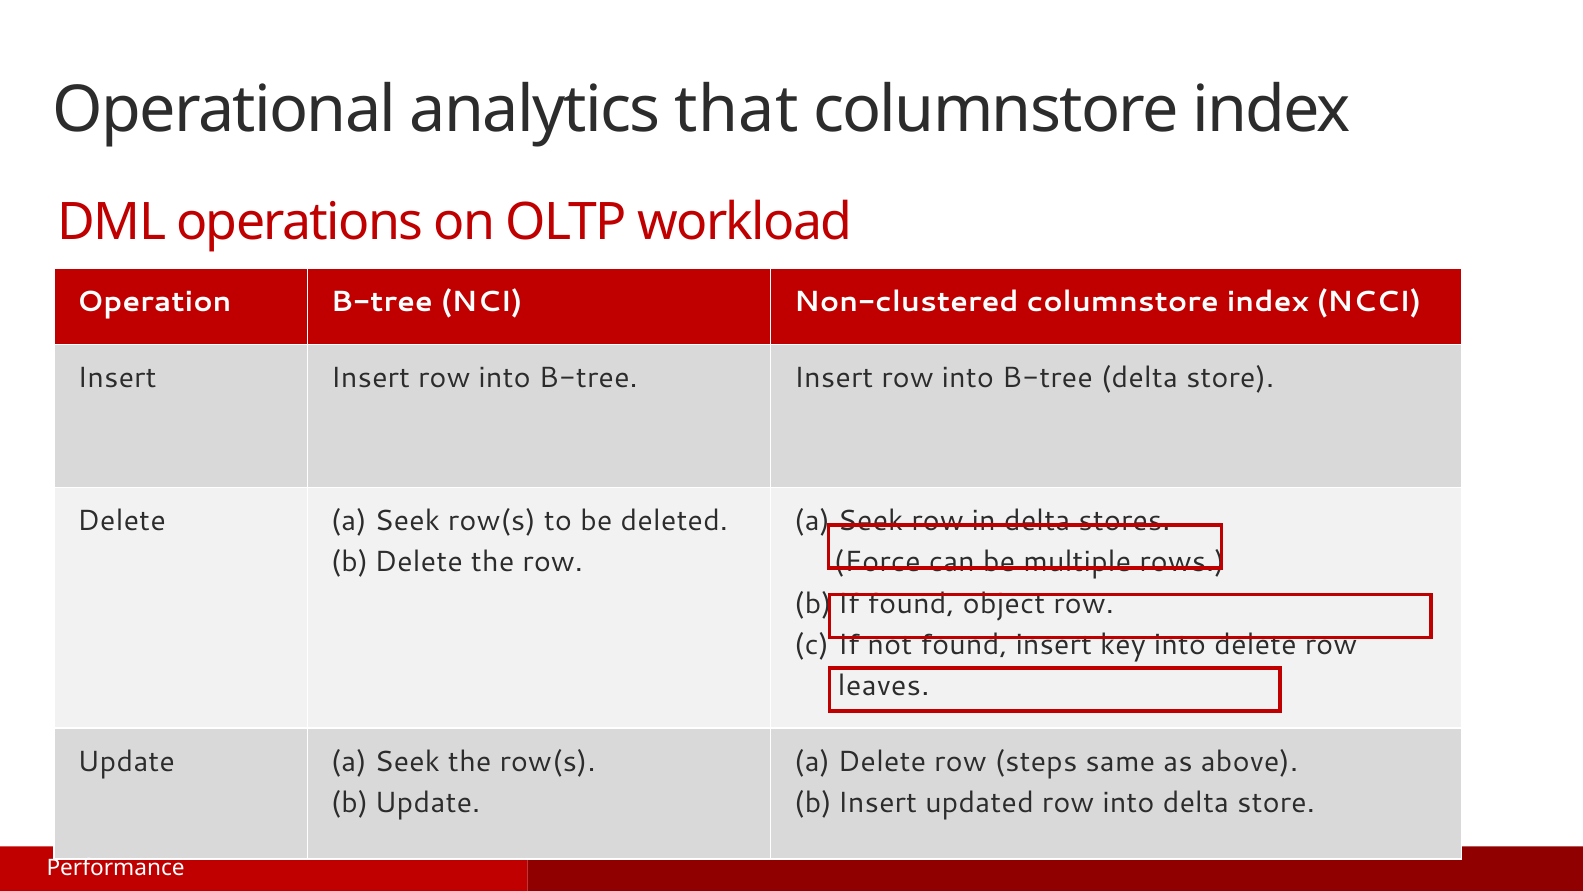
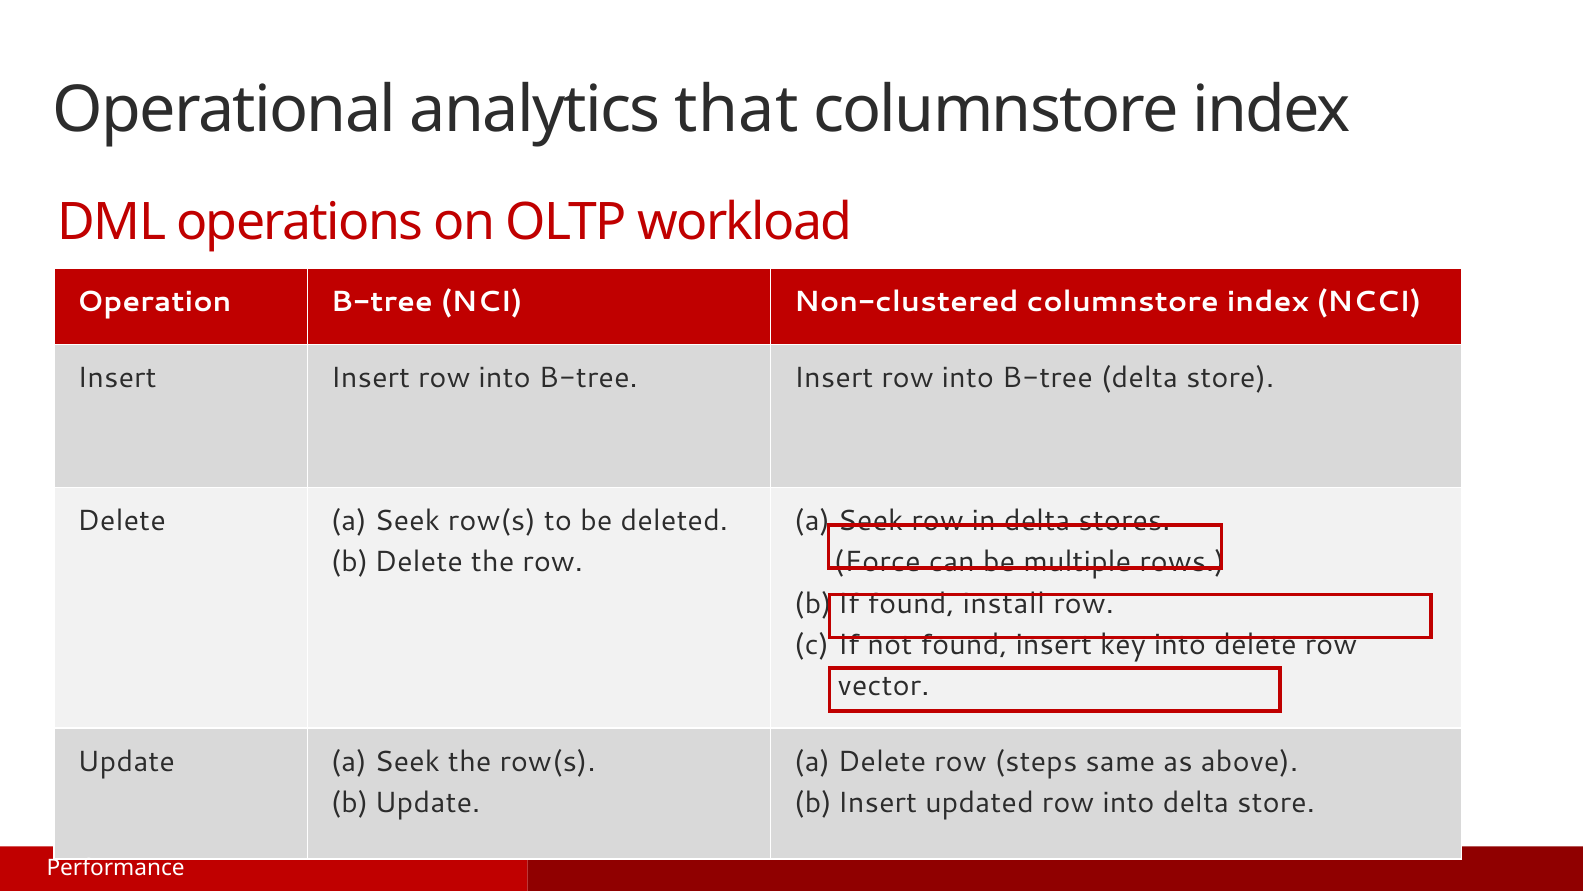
object: object -> install
leaves: leaves -> vector
